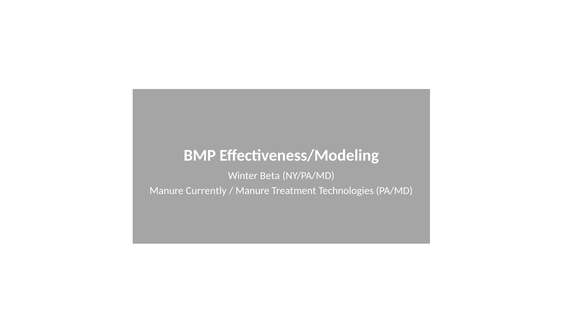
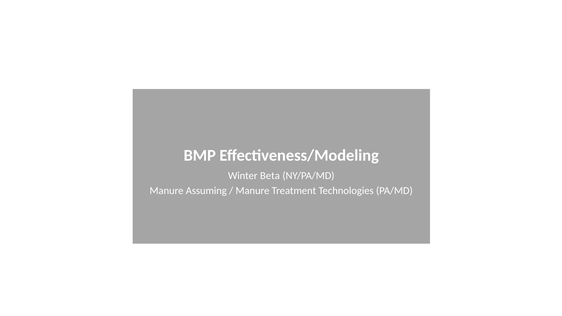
Currently: Currently -> Assuming
